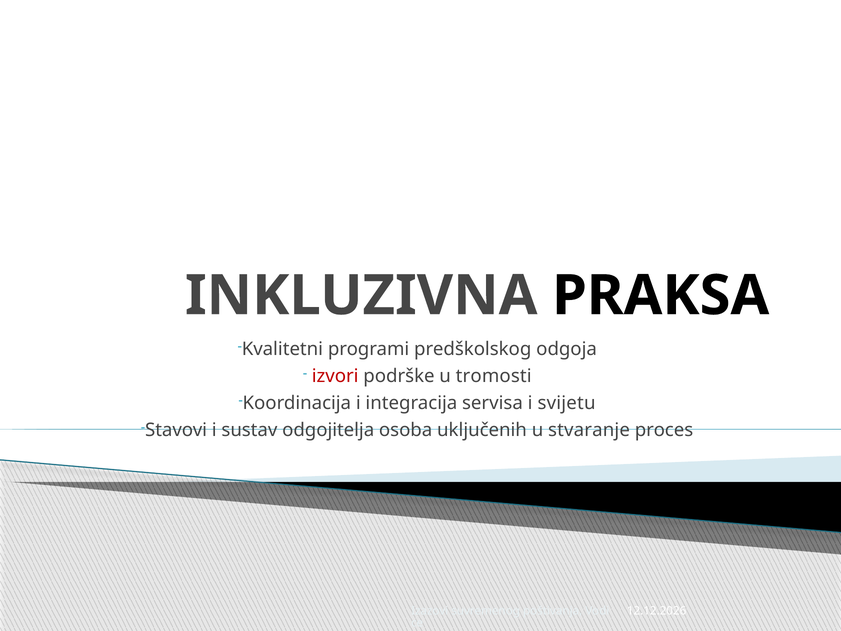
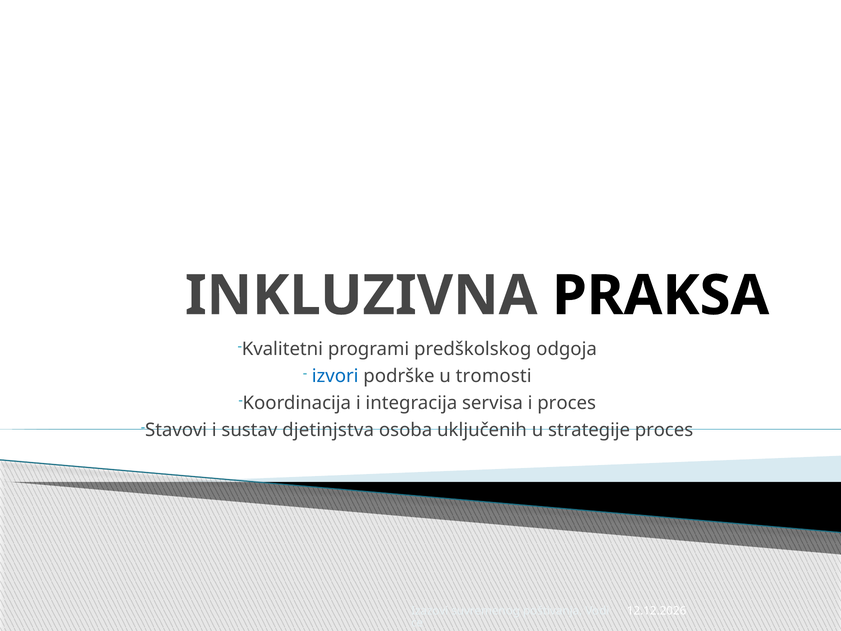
izvori colour: red -> blue
i svijetu: svijetu -> proces
odgojitelja: odgojitelja -> djetinjstva
stvaranje: stvaranje -> strategije
